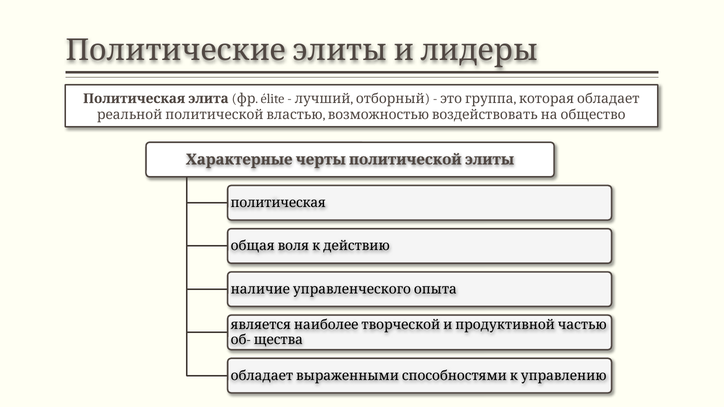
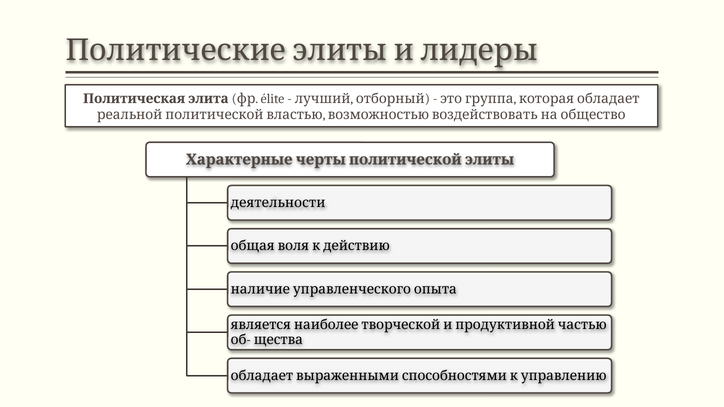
политическая: политическая -> деятельности
